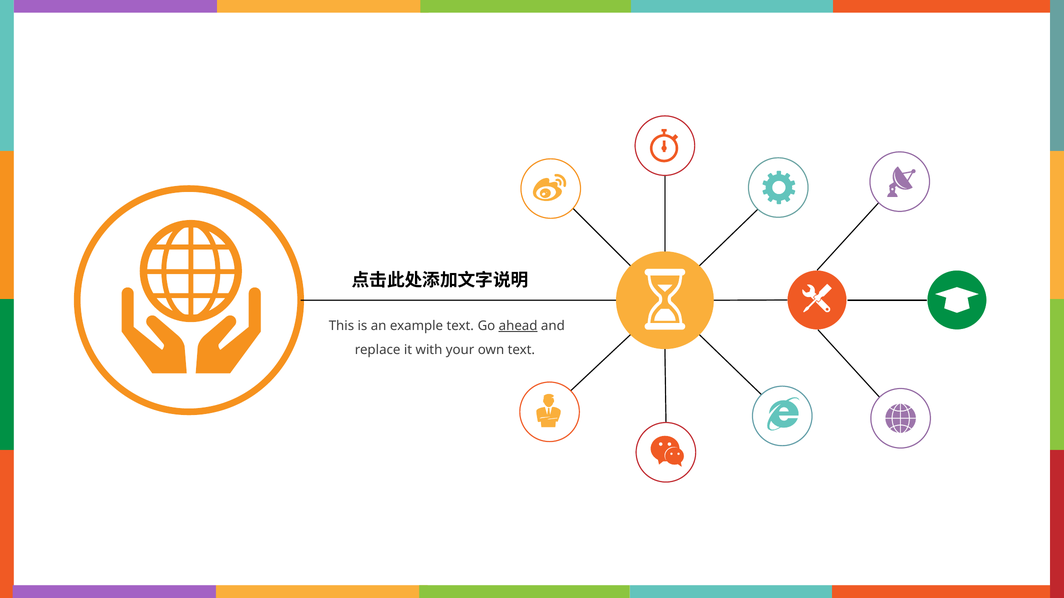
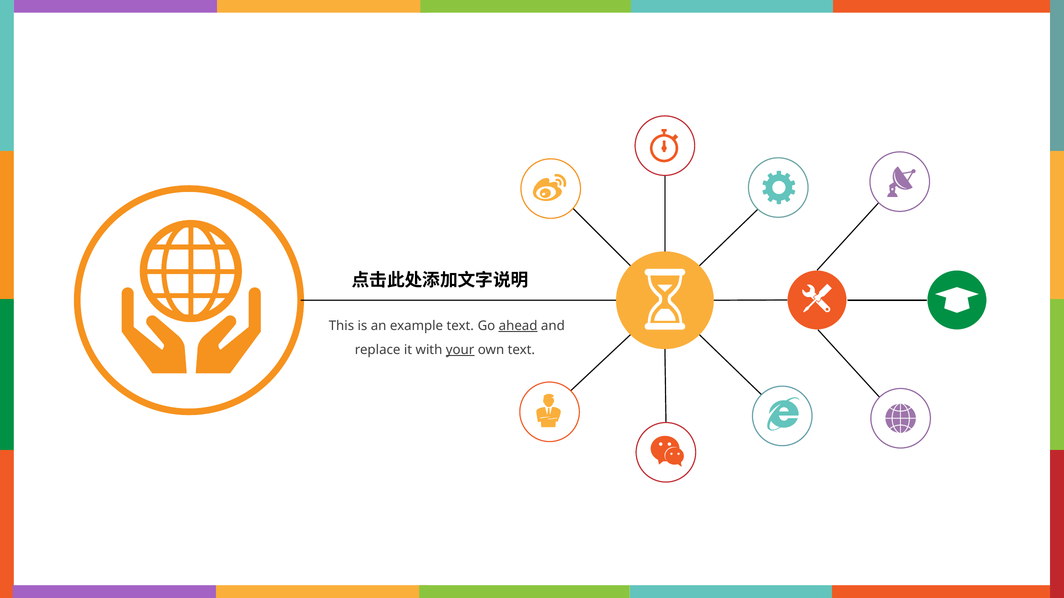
your underline: none -> present
